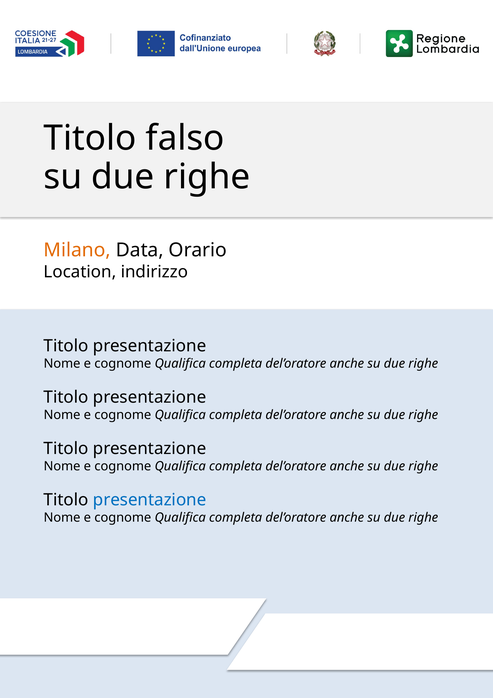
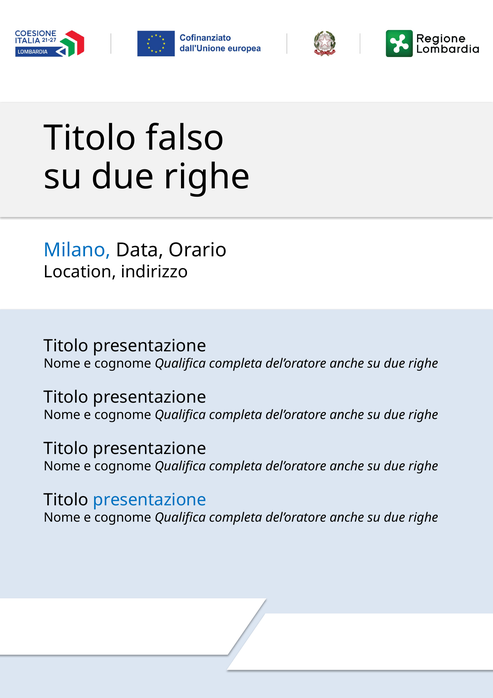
Milano colour: orange -> blue
